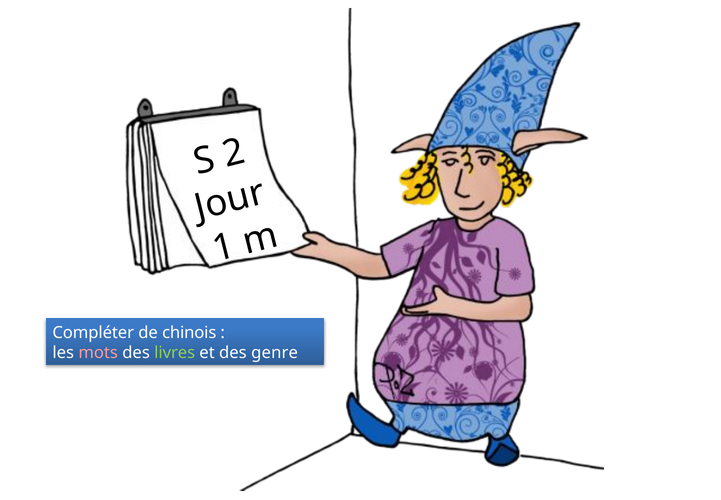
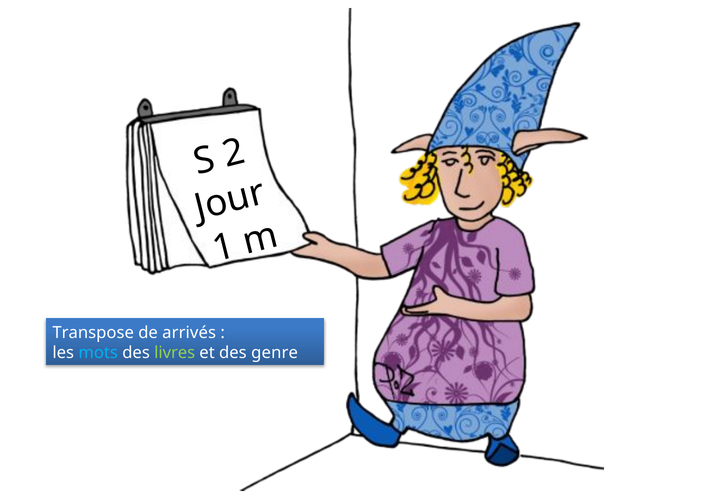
Compléter: Compléter -> Transpose
chinois: chinois -> arrivés
mots colour: pink -> light blue
